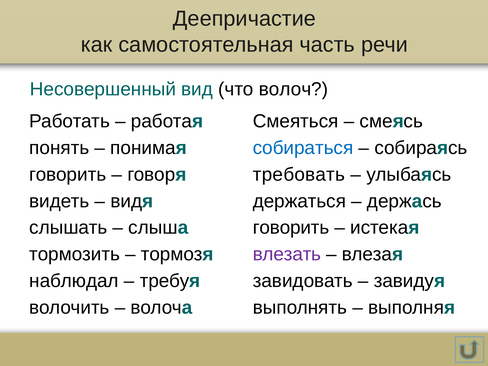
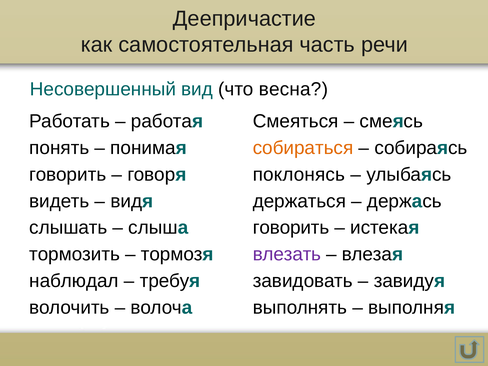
волоч: волоч -> весна
собираться colour: blue -> orange
требовать: требовать -> поклонясь
